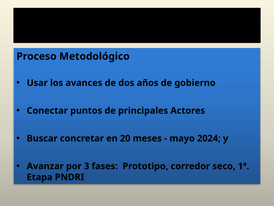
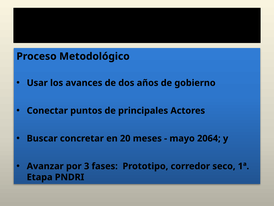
2024: 2024 -> 2064
